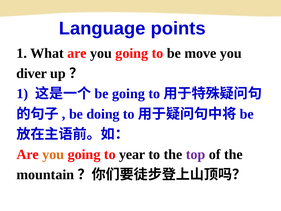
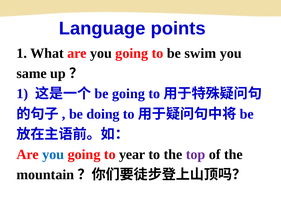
move: move -> swim
diver: diver -> same
you at (53, 154) colour: orange -> blue
